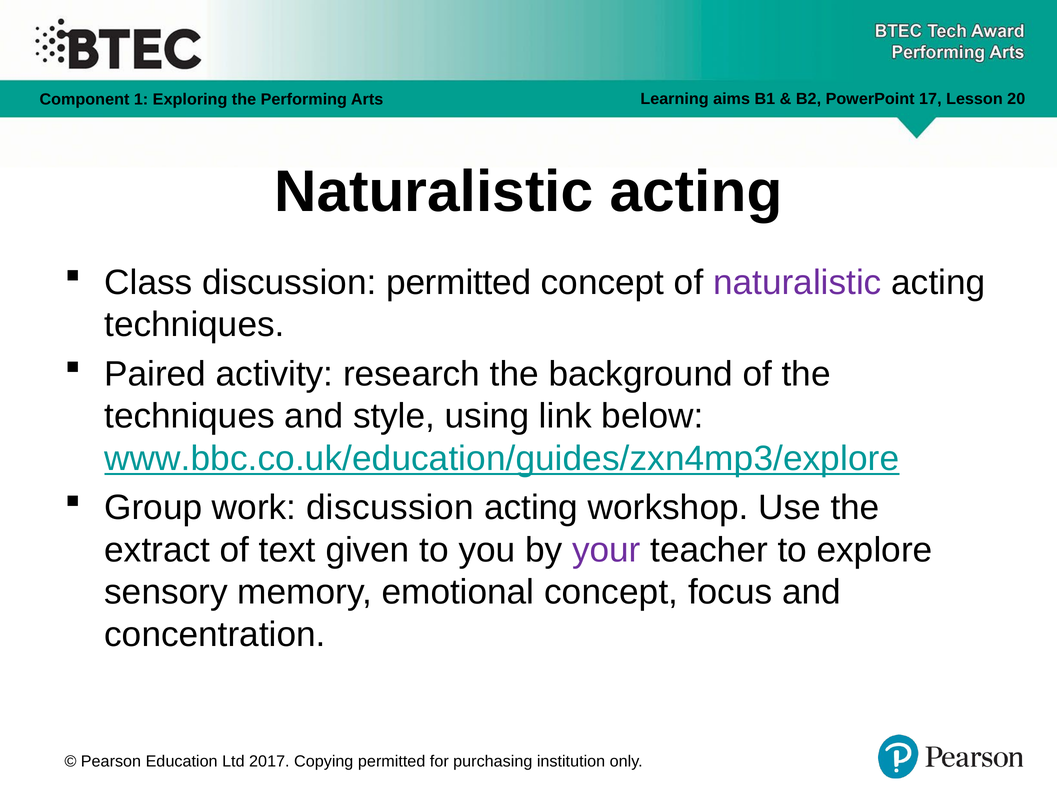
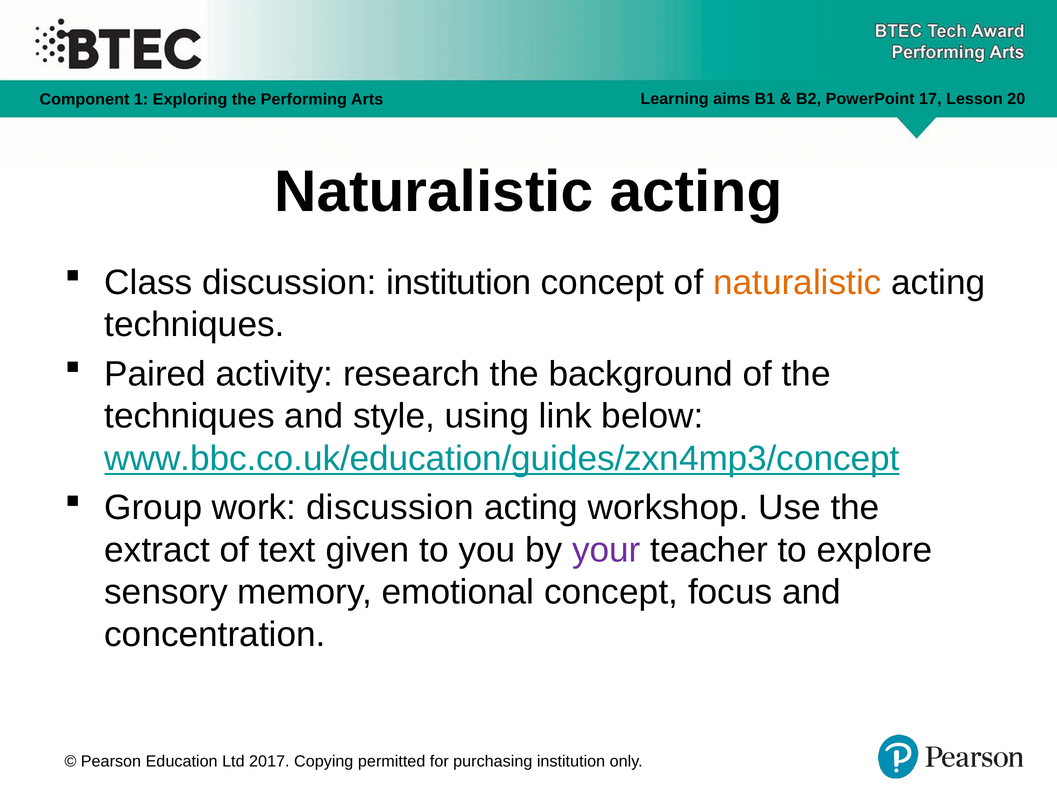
discussion permitted: permitted -> institution
naturalistic at (797, 283) colour: purple -> orange
www.bbc.co.uk/education/guides/zxn4mp3/explore: www.bbc.co.uk/education/guides/zxn4mp3/explore -> www.bbc.co.uk/education/guides/zxn4mp3/concept
